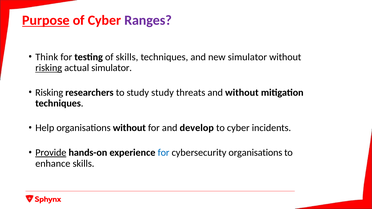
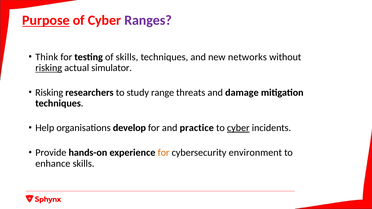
new simulator: simulator -> networks
study study: study -> range
and without: without -> damage
organisations without: without -> develop
develop: develop -> practice
cyber at (238, 128) underline: none -> present
Provide underline: present -> none
for at (164, 153) colour: blue -> orange
cybersecurity organisations: organisations -> environment
